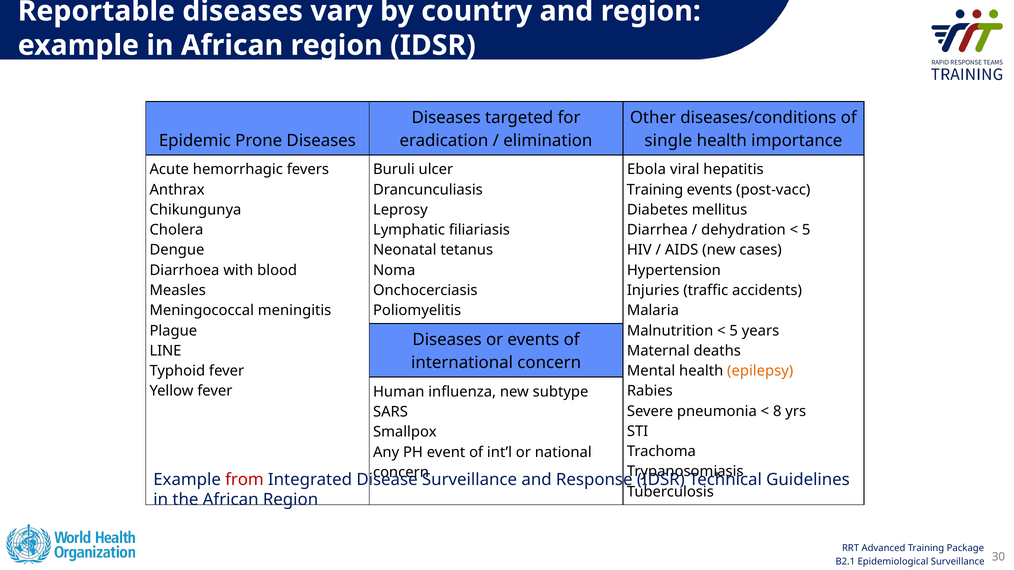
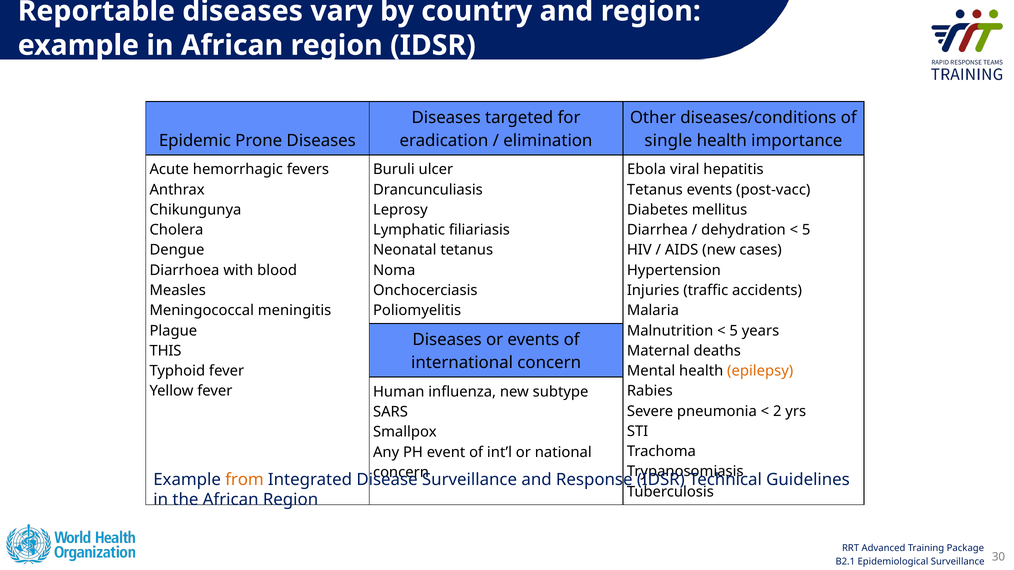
Training at (655, 190): Training -> Tetanus
LINE: LINE -> THIS
8: 8 -> 2
from colour: red -> orange
